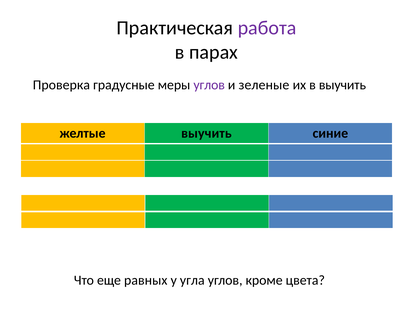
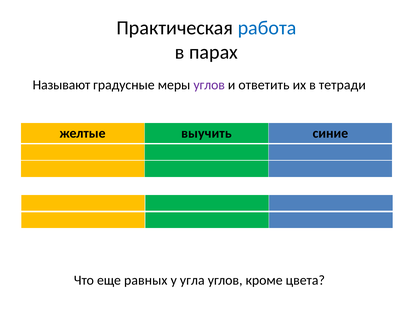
работа colour: purple -> blue
Проверка: Проверка -> Называют
зеленые: зеленые -> ответить
в выучить: выучить -> тетради
